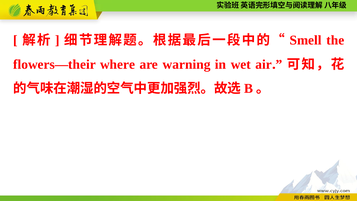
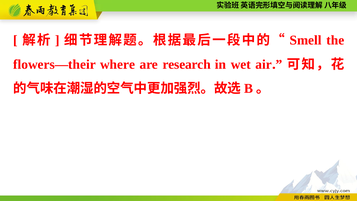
warning: warning -> research
